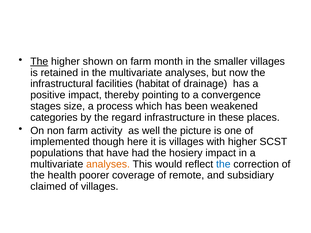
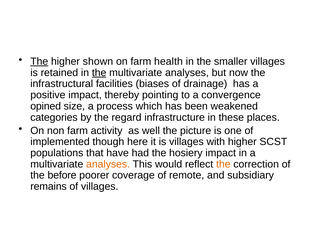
month: month -> health
the at (99, 73) underline: none -> present
habitat: habitat -> biases
stages: stages -> opined
the at (223, 164) colour: blue -> orange
health: health -> before
claimed: claimed -> remains
